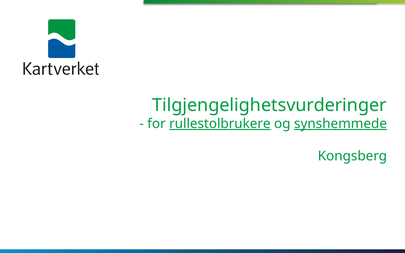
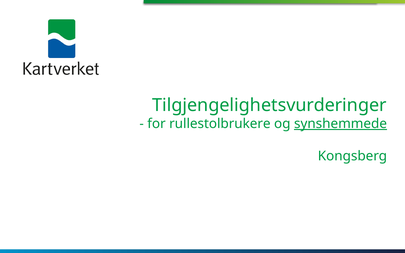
rullestolbrukere underline: present -> none
